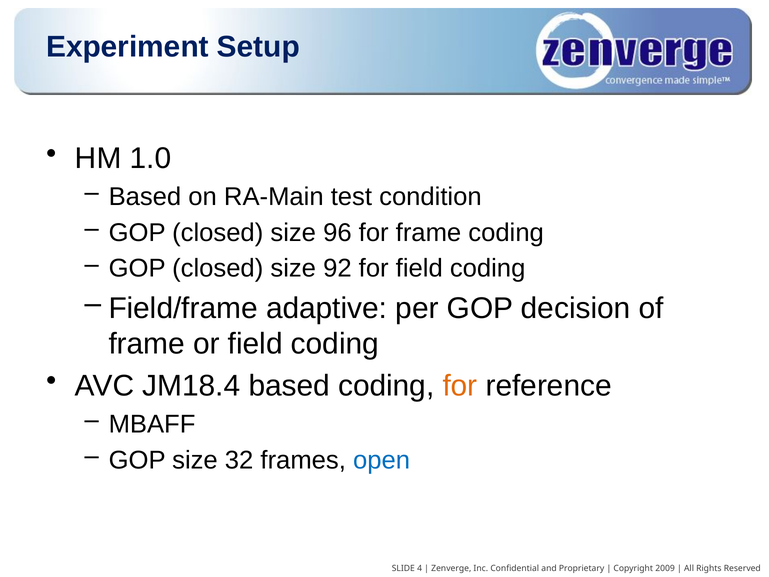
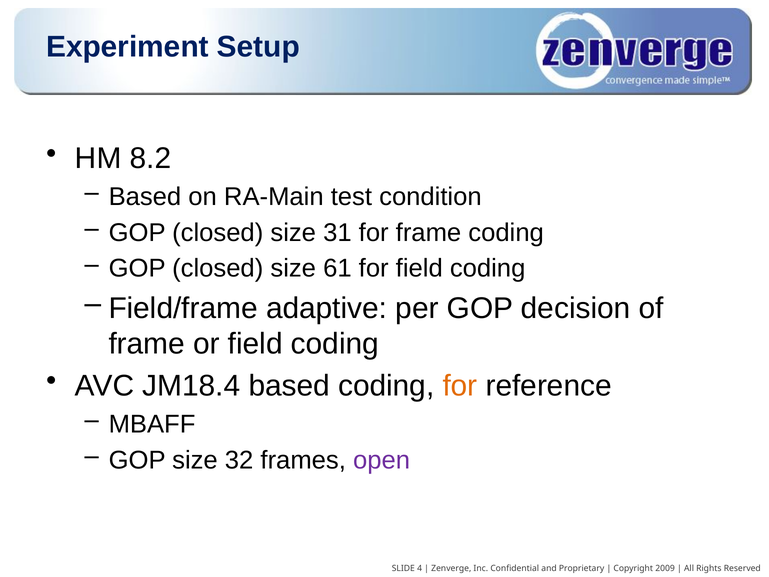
1.0: 1.0 -> 8.2
96: 96 -> 31
92: 92 -> 61
open colour: blue -> purple
